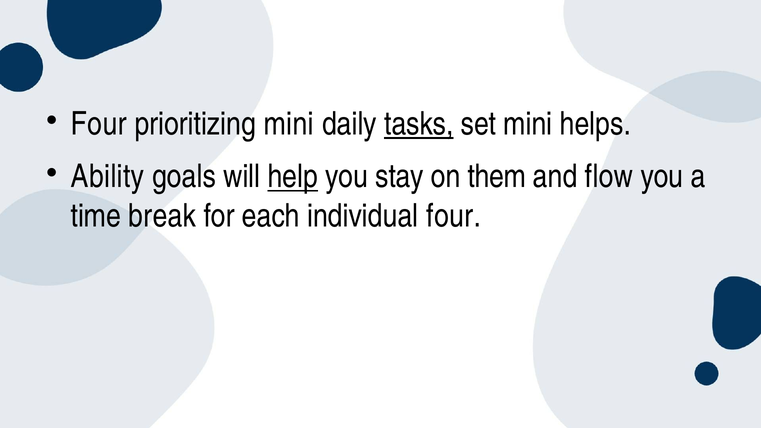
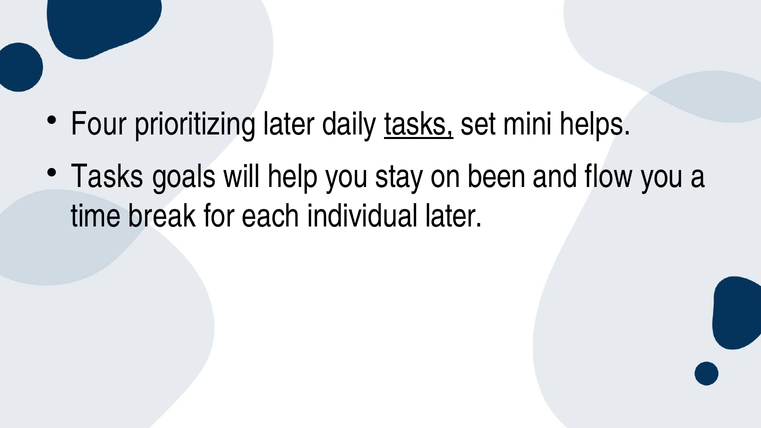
prioritizing mini: mini -> later
Ability at (108, 177): Ability -> Tasks
help underline: present -> none
them: them -> been
individual four: four -> later
